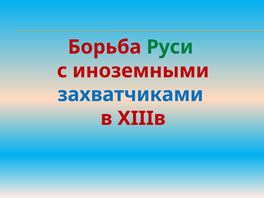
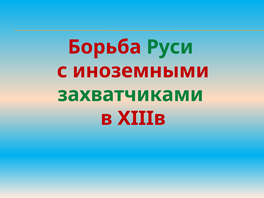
захватчиками colour: blue -> green
